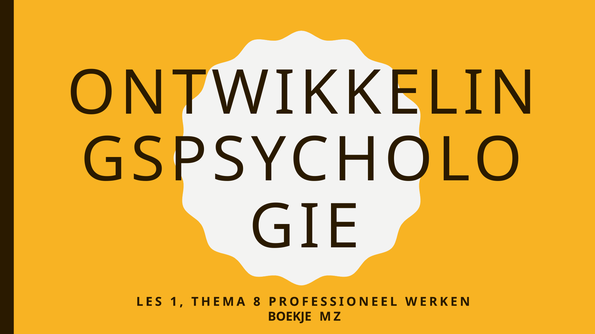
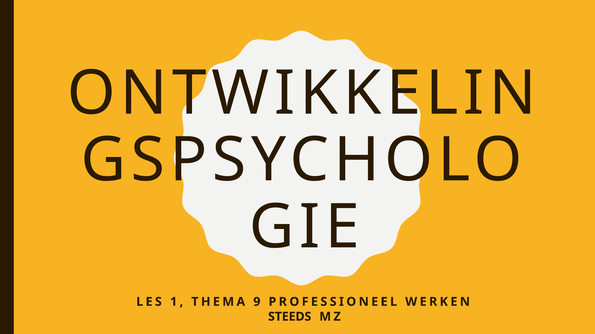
8: 8 -> 9
BOEKJE: BOEKJE -> STEEDS
